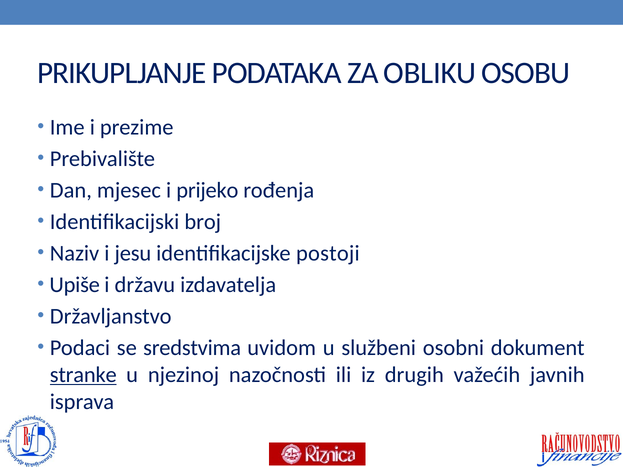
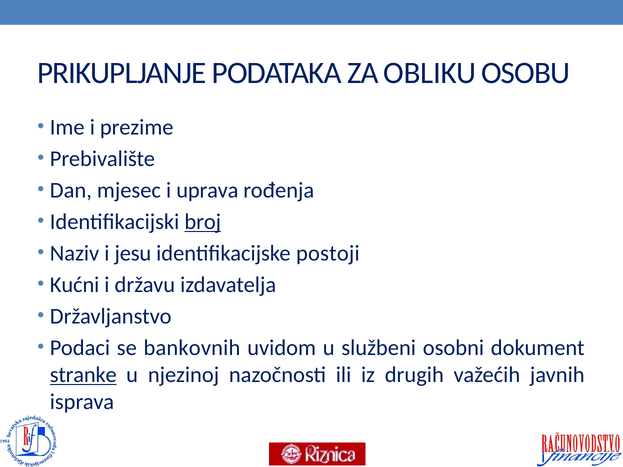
prijeko: prijeko -> uprava
broj underline: none -> present
Upiše: Upiše -> Kućni
sredstvima: sredstvima -> bankovnih
